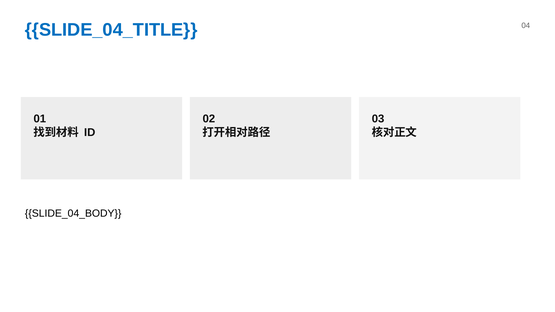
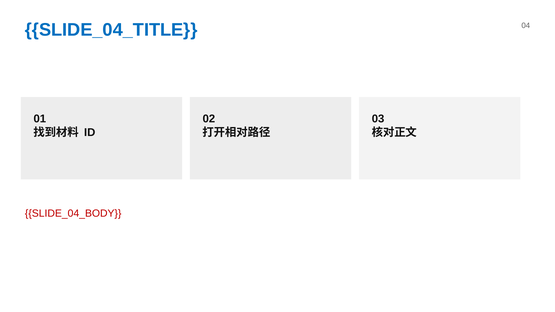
SLIDE_04_BODY colour: black -> red
